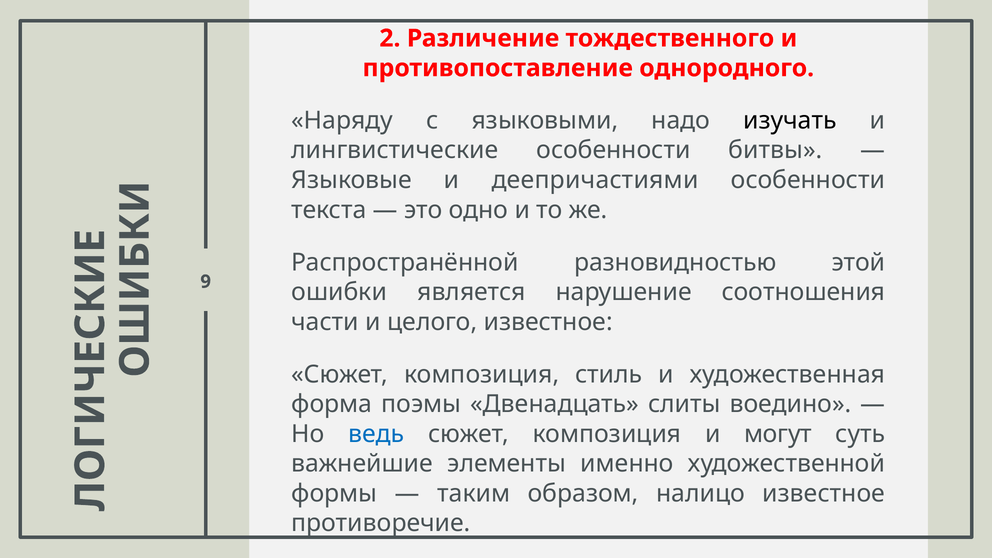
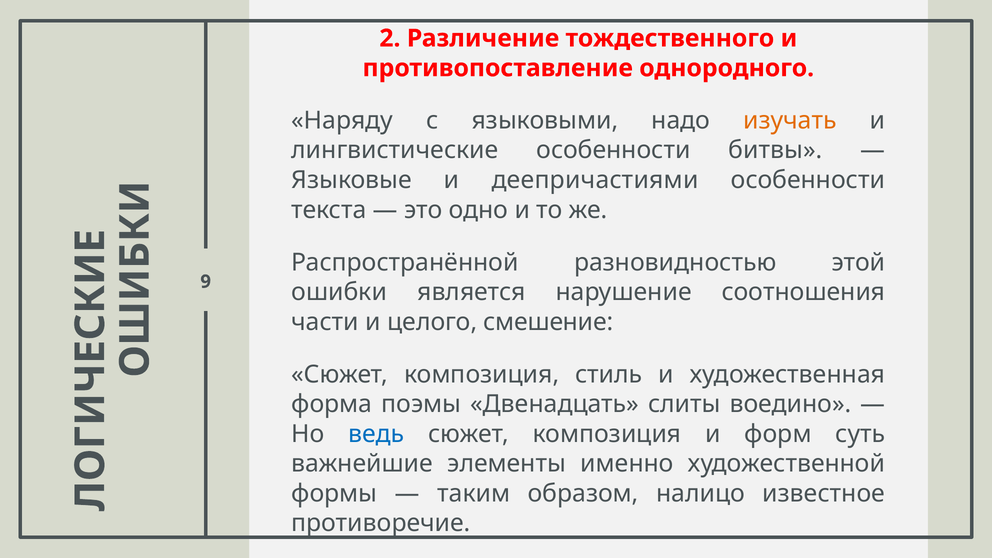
изучать colour: black -> orange
целого известное: известное -> смешение
могут: могут -> форм
